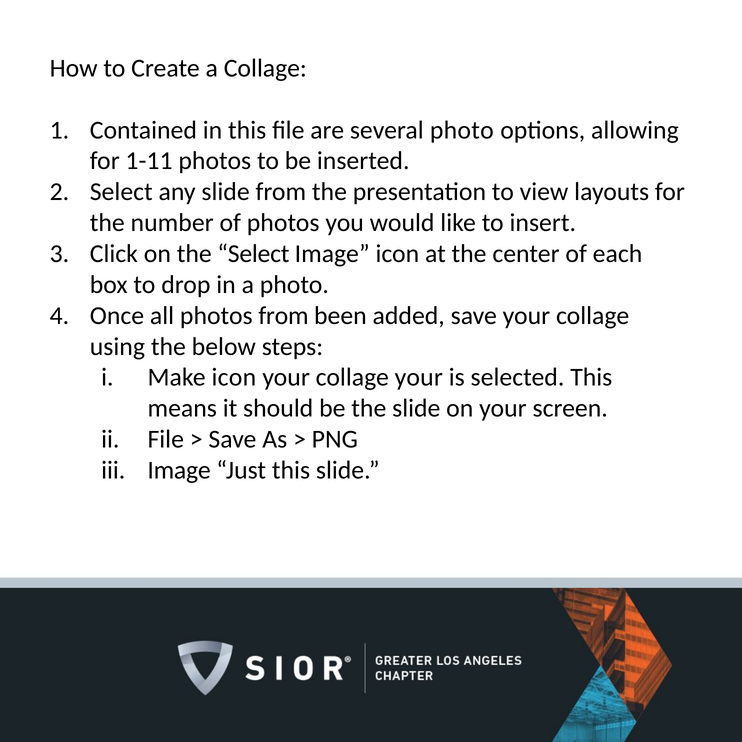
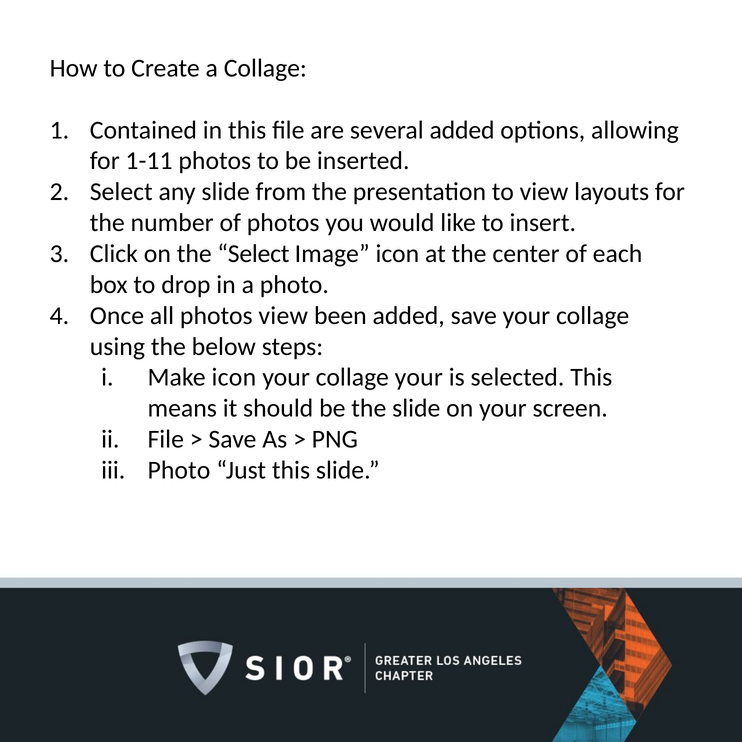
several photo: photo -> added
photos from: from -> view
Image at (179, 470): Image -> Photo
